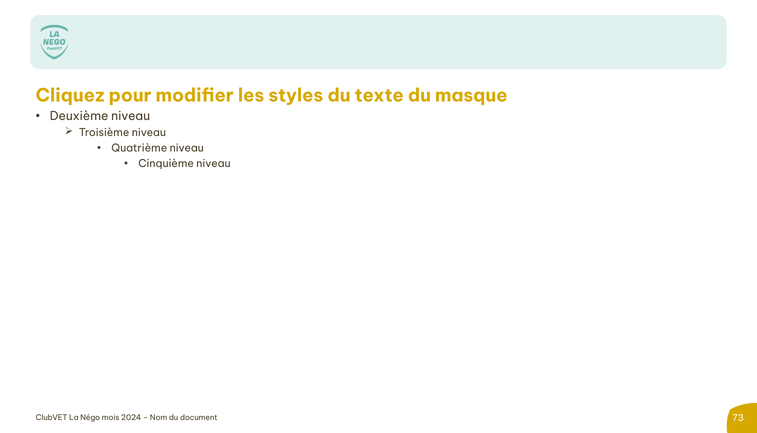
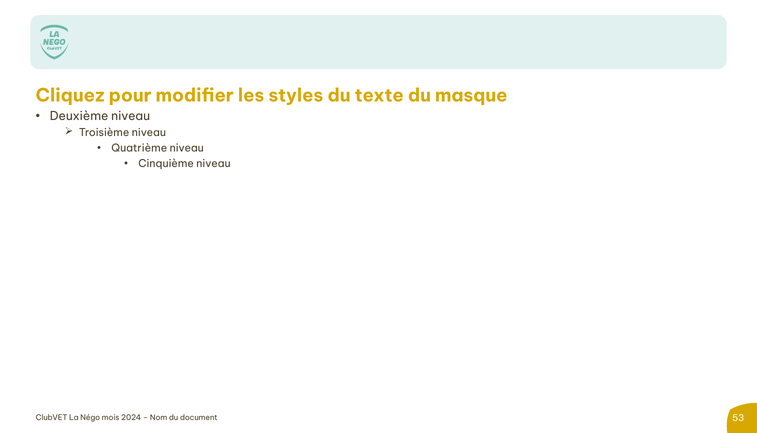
73: 73 -> 53
